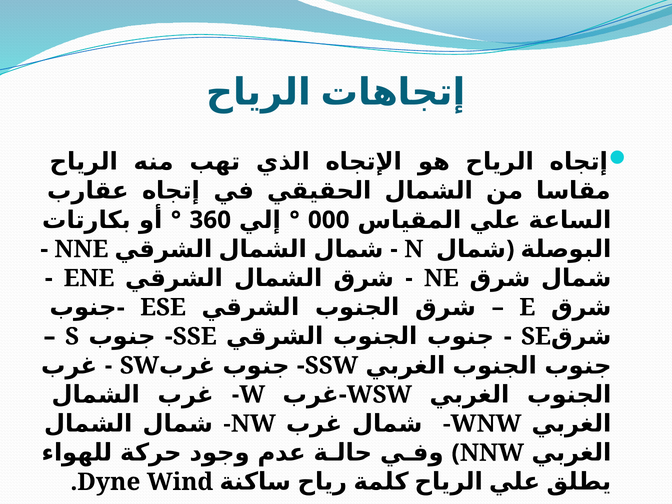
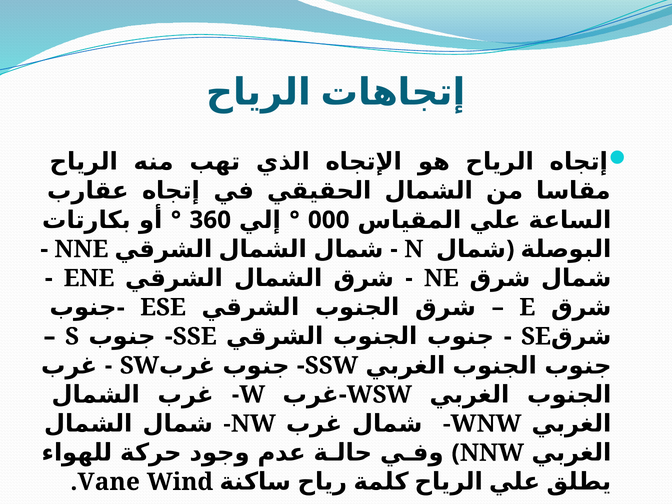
Dyne: Dyne -> Vane
